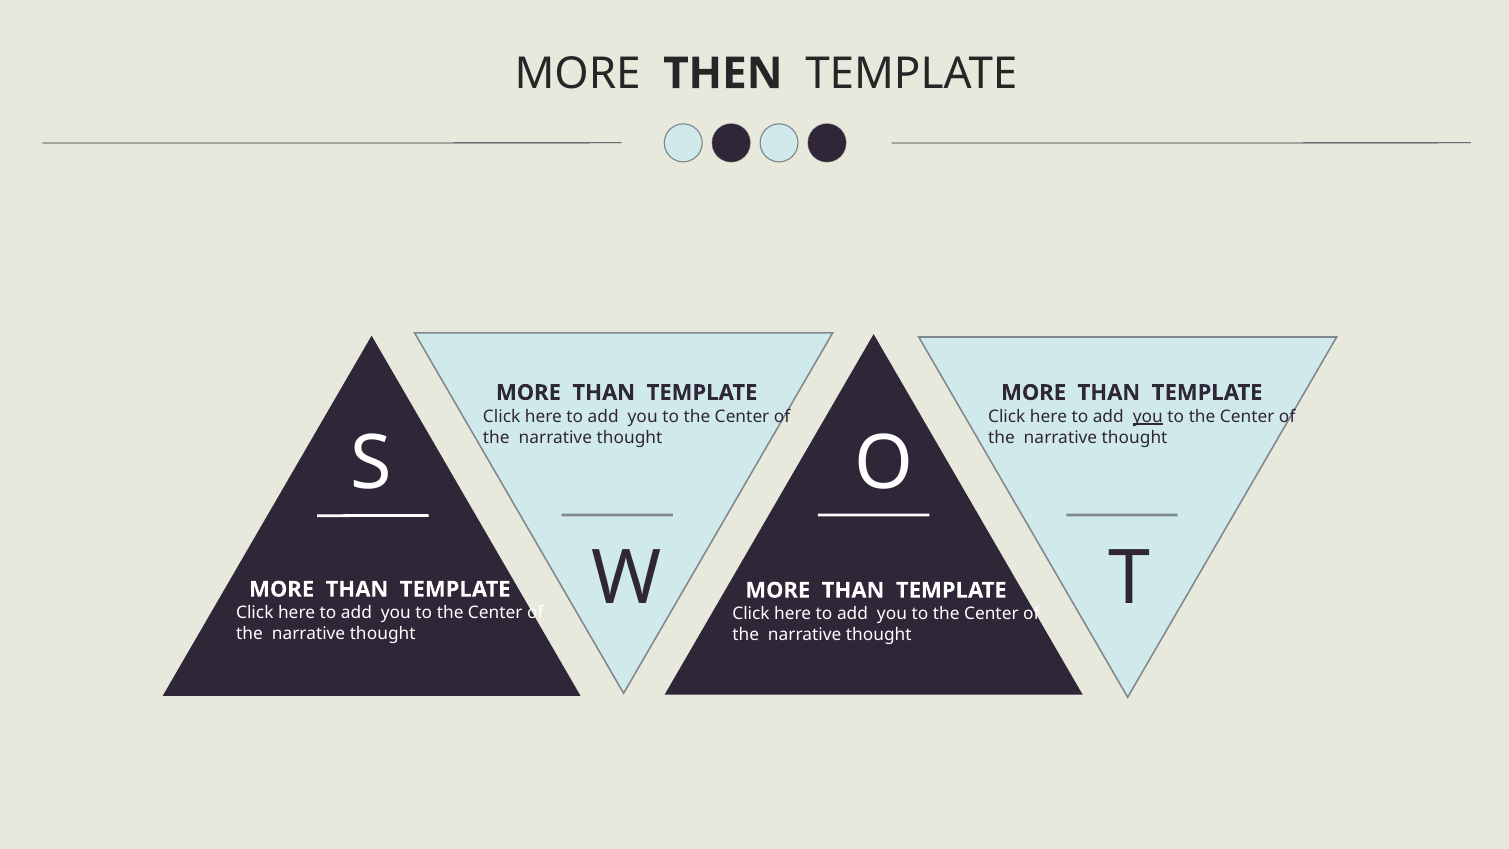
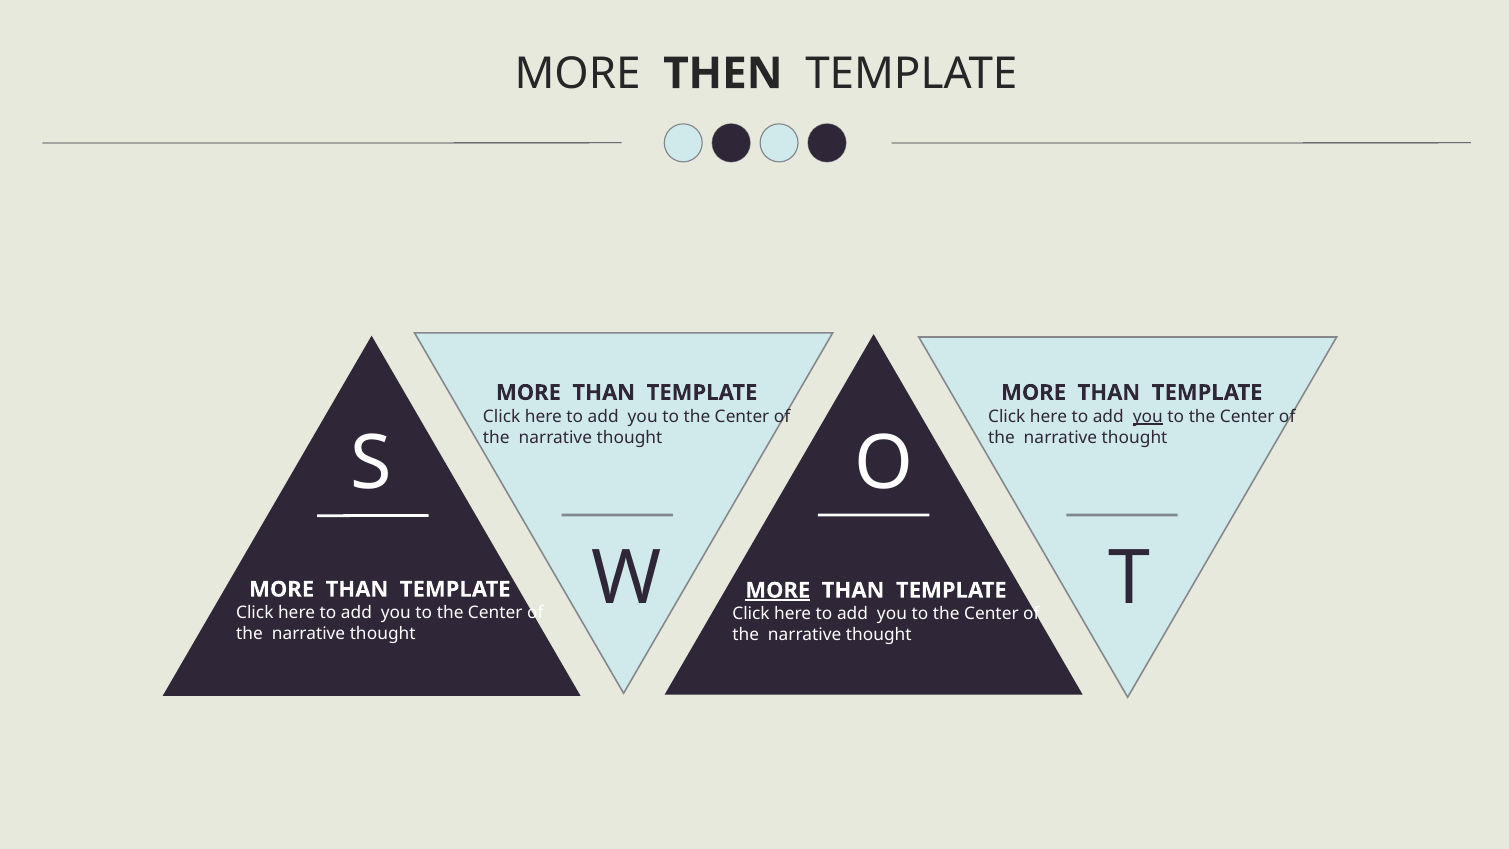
MORE at (778, 590) underline: none -> present
